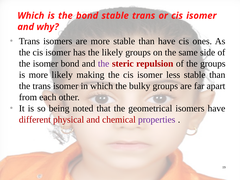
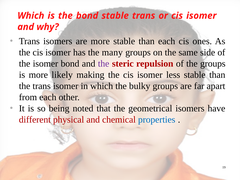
than have: have -> each
the likely: likely -> many
properties colour: purple -> blue
